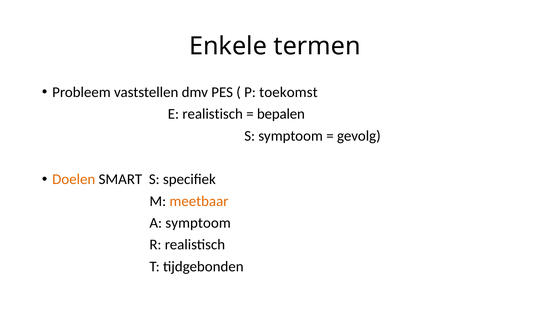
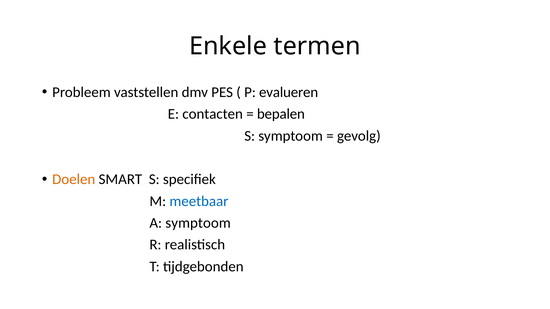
toekomst: toekomst -> evalueren
E realistisch: realistisch -> contacten
meetbaar colour: orange -> blue
